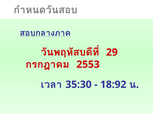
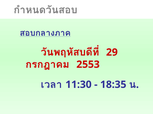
35:30: 35:30 -> 11:30
18:92: 18:92 -> 18:35
